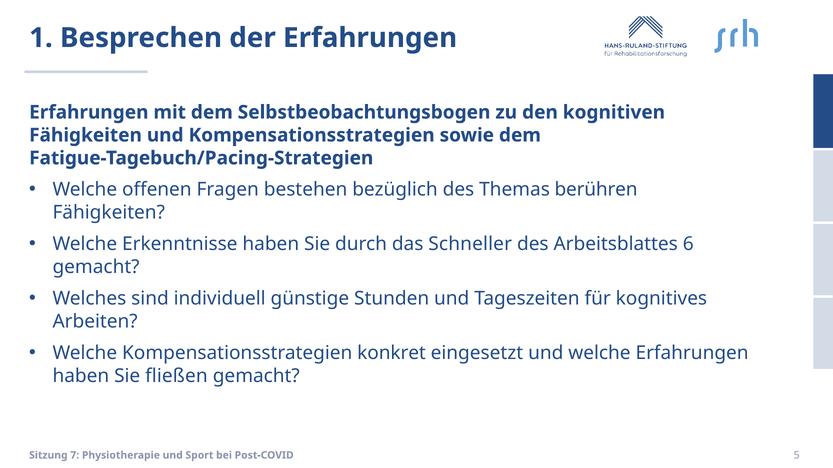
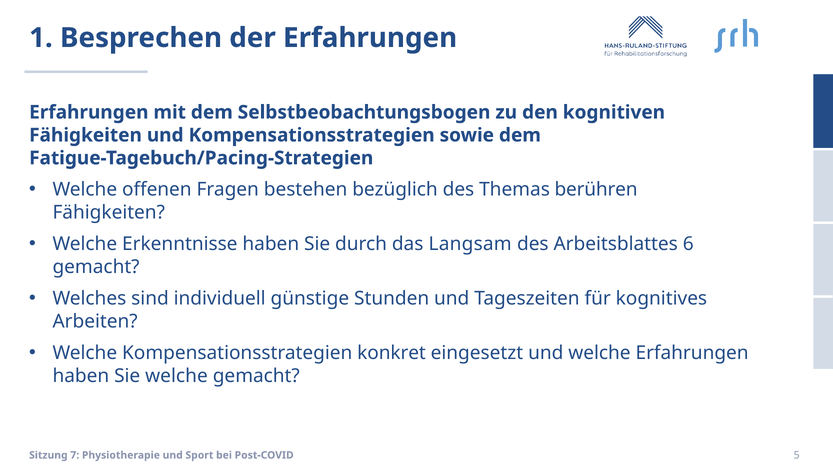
Schneller: Schneller -> Langsam
Sie fließen: fließen -> welche
